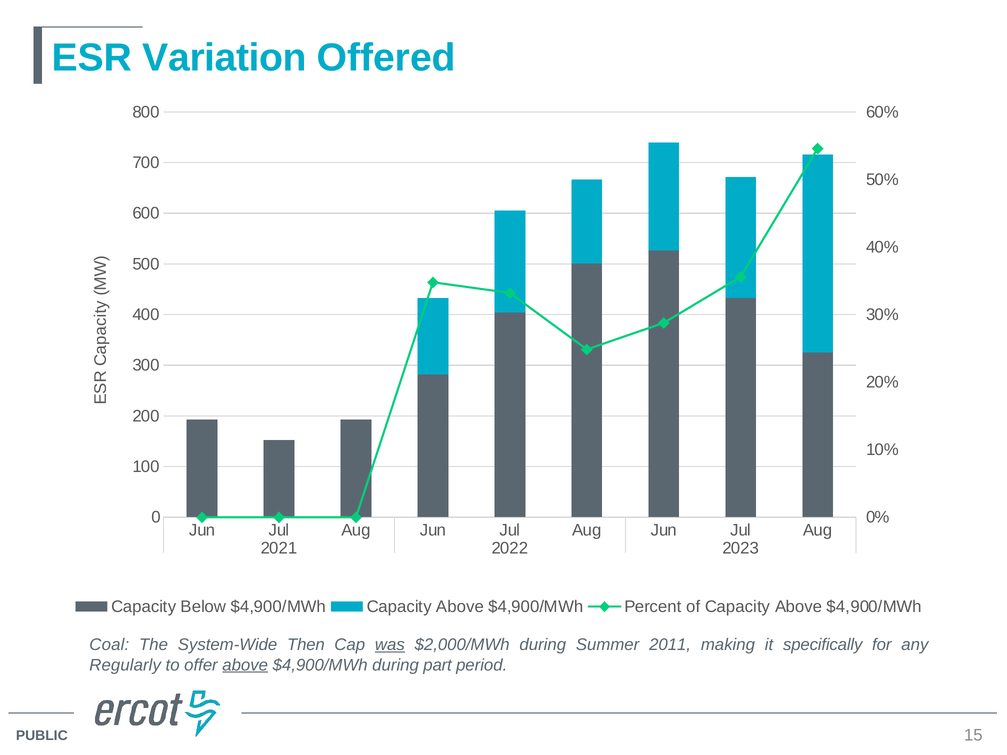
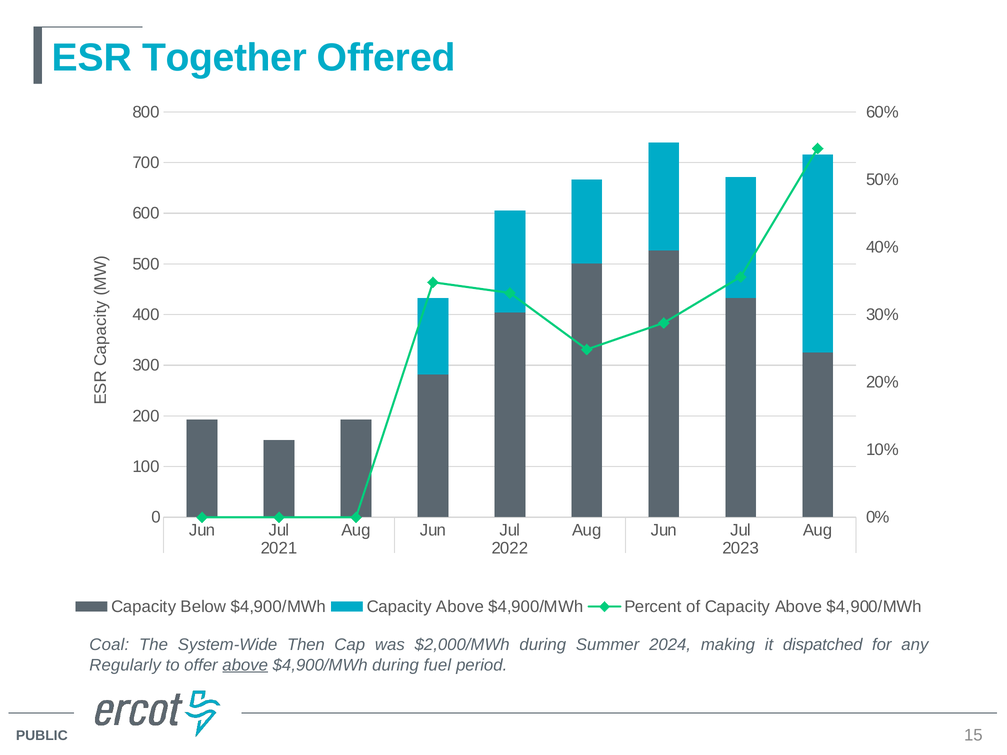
Variation: Variation -> Together
was underline: present -> none
2011: 2011 -> 2024
specifically: specifically -> dispatched
part: part -> fuel
